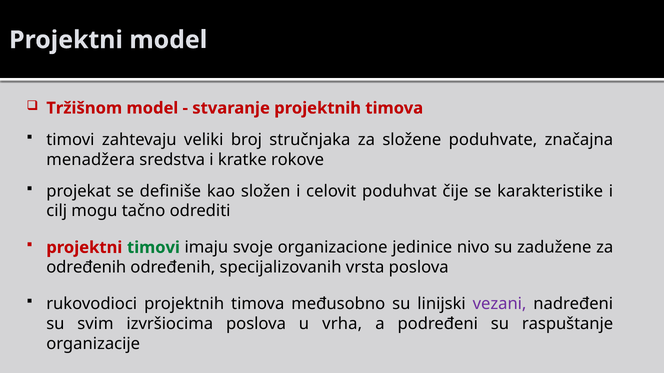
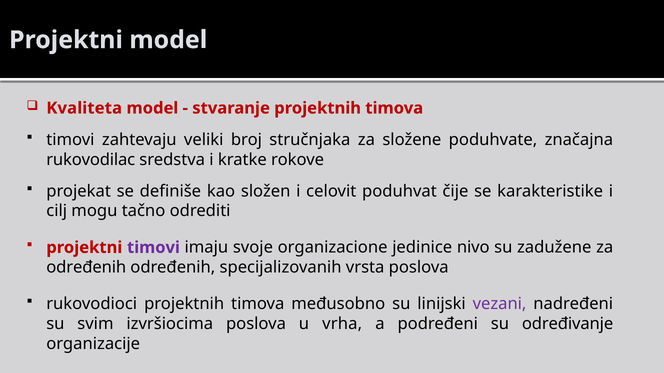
Tržišnom: Tržišnom -> Kvaliteta
menadžera: menadžera -> rukovodilac
timovi at (153, 248) colour: green -> purple
raspuštanje: raspuštanje -> određivanje
